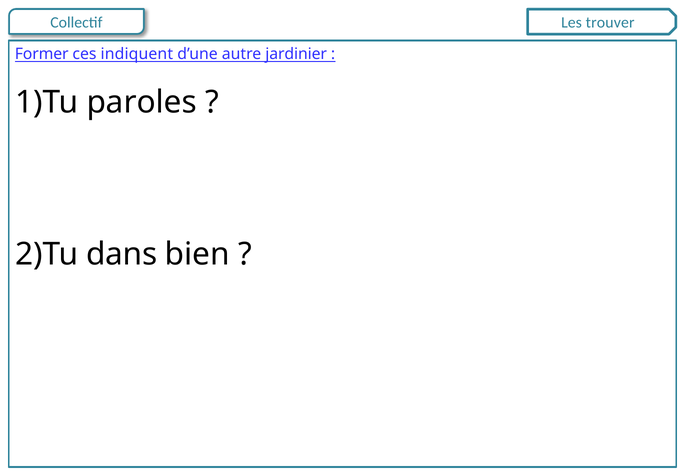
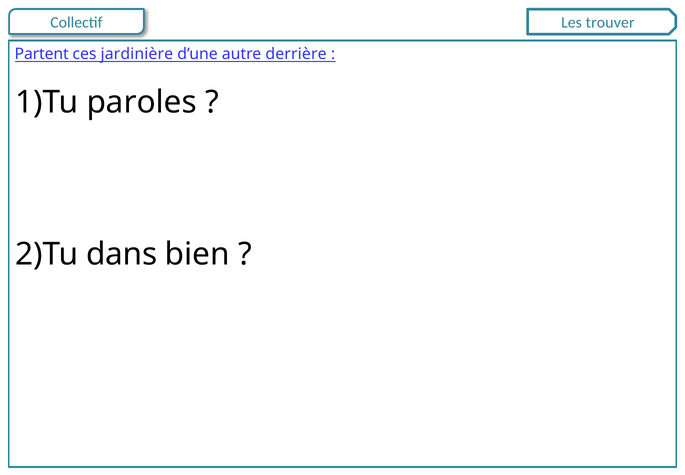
Former: Former -> Partent
indiquent: indiquent -> jardinière
jardinier: jardinier -> derrière
